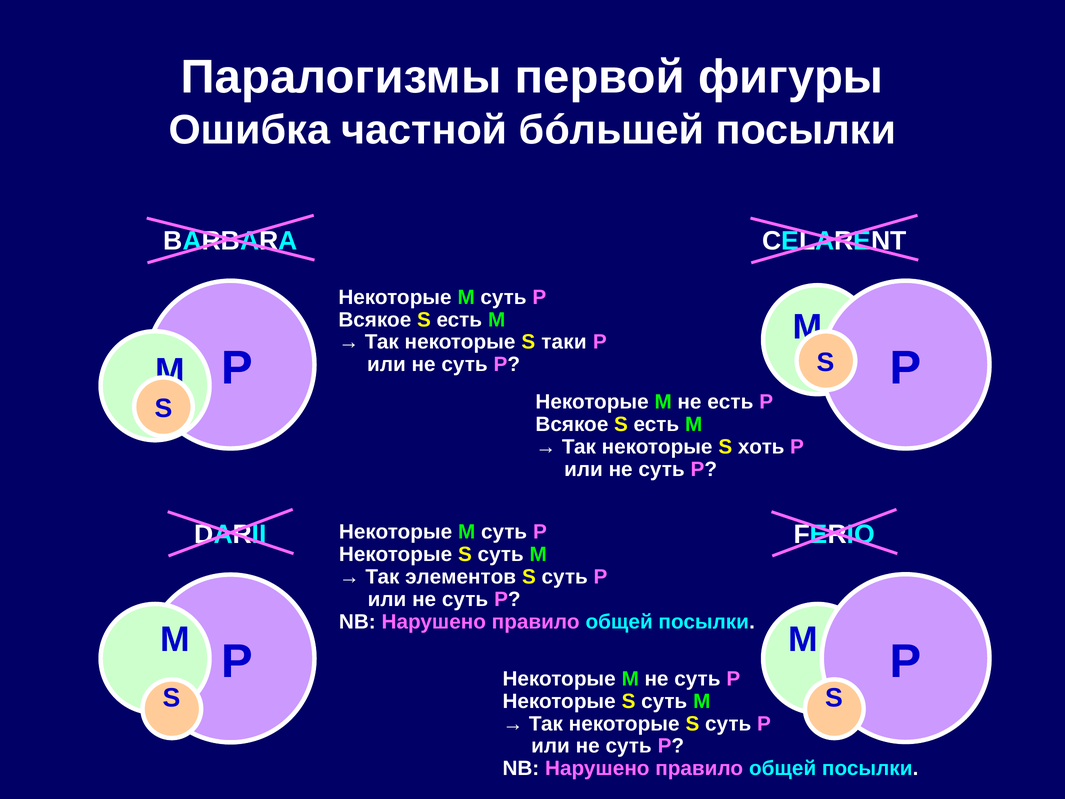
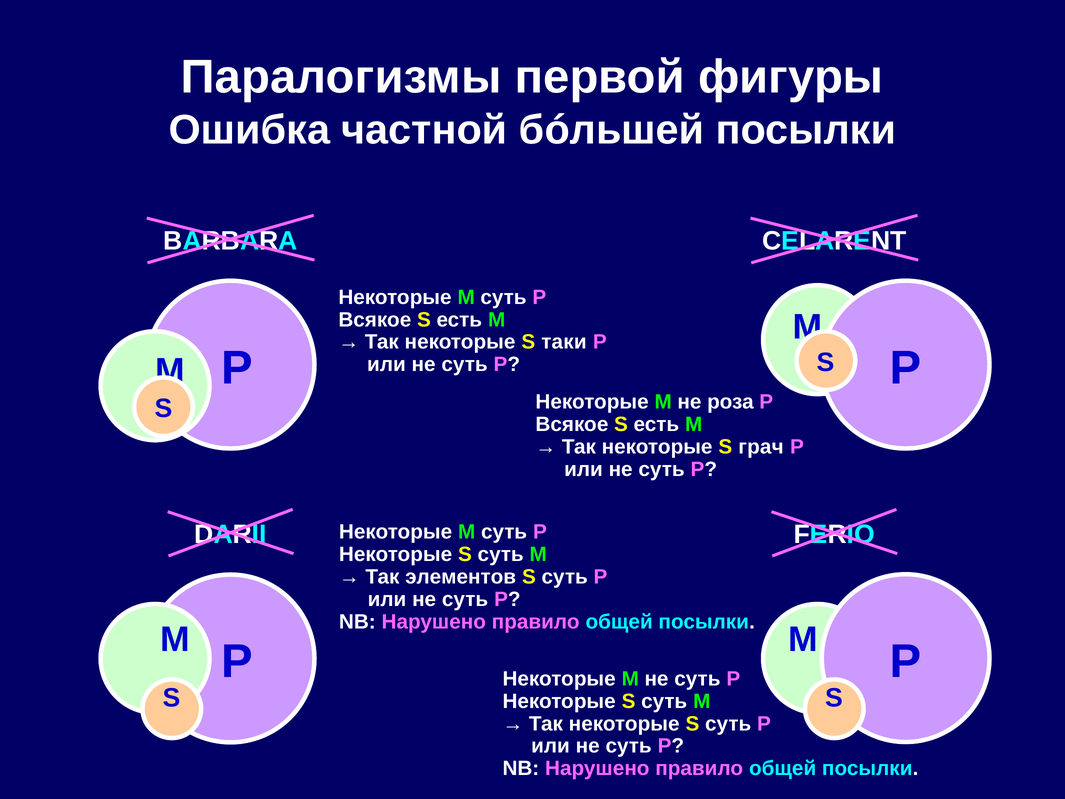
не есть: есть -> роза
хоть: хоть -> грач
